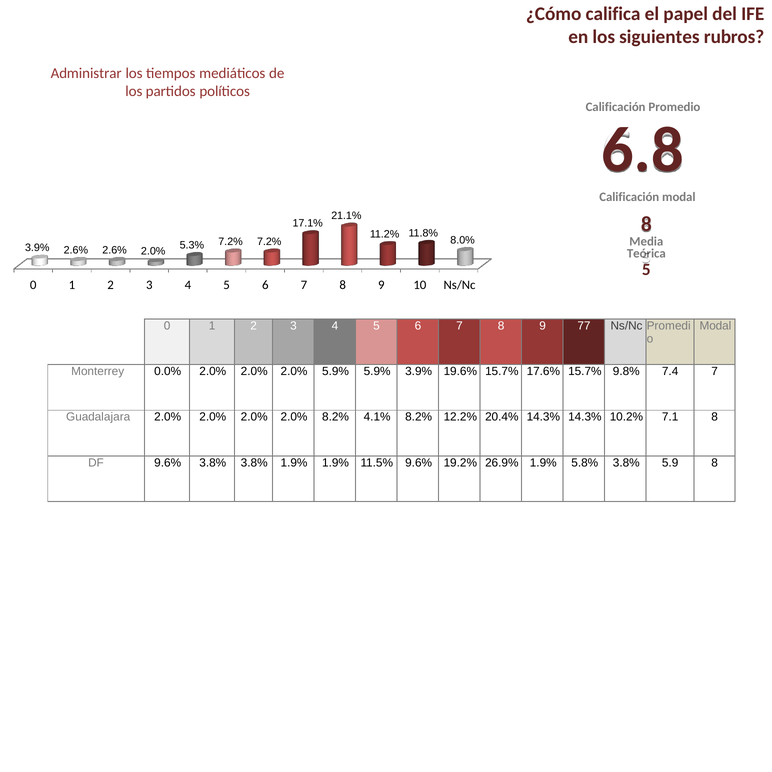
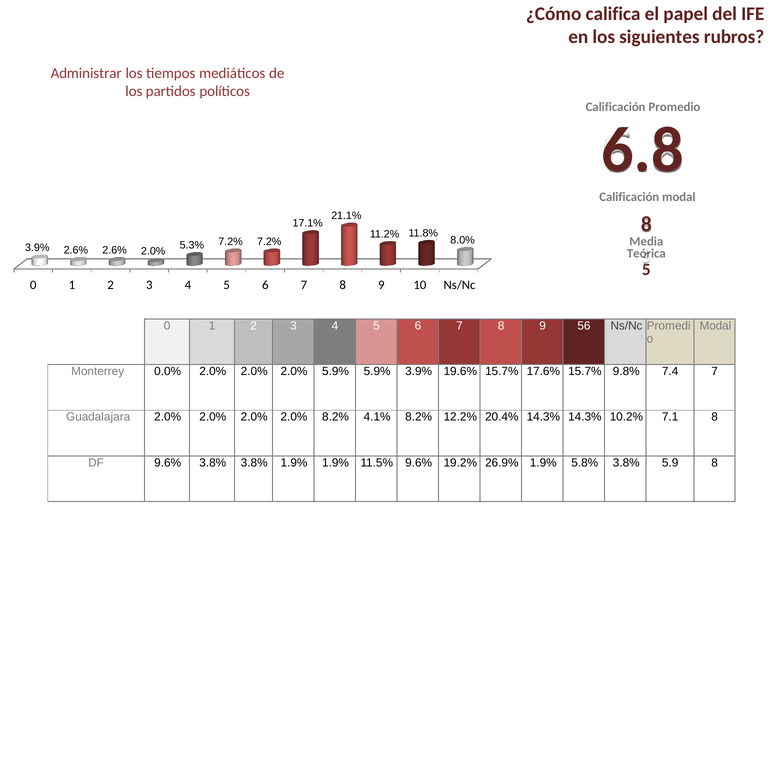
77: 77 -> 56
